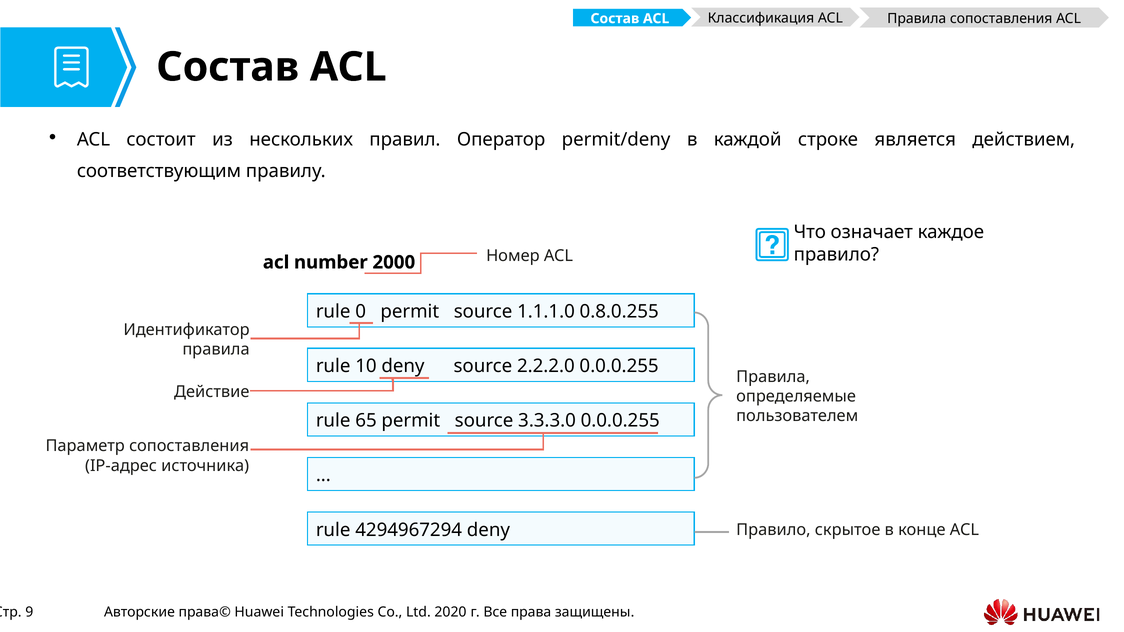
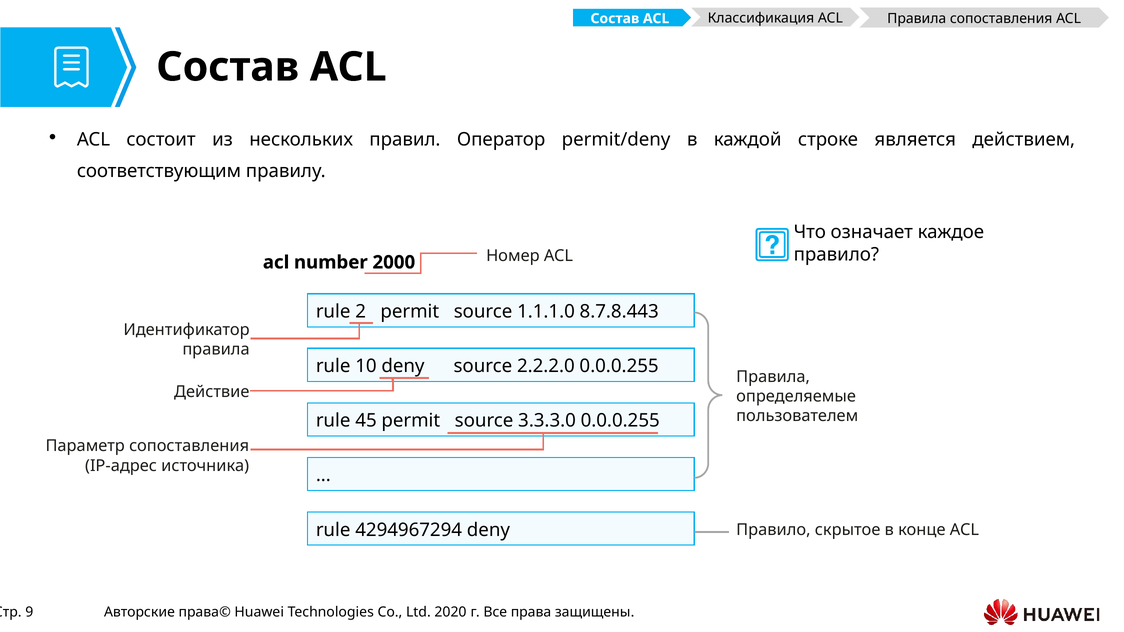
0: 0 -> 2
0.8.0.255: 0.8.0.255 -> 8.7.8.443
65: 65 -> 45
